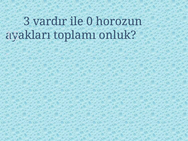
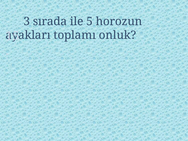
vardır: vardır -> sırada
0: 0 -> 5
